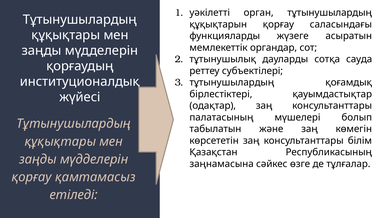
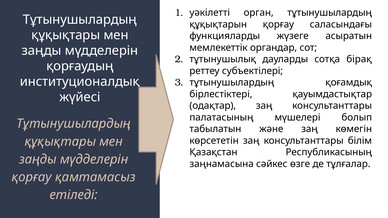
сауда: сауда -> бірақ
